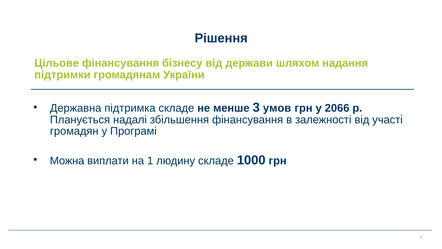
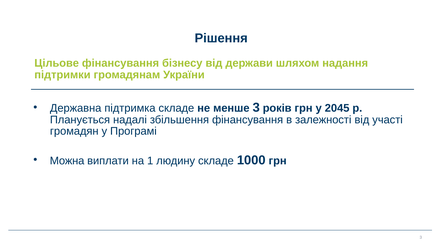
умов: умов -> років
2066: 2066 -> 2045
